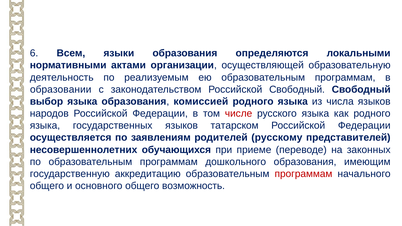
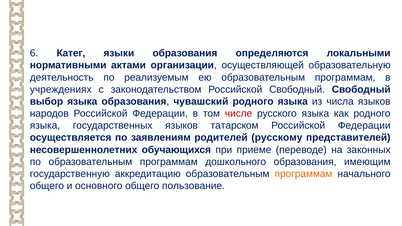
Всем: Всем -> Катег
образовании: образовании -> учреждениях
комиссией: комиссией -> чувашский
программам at (303, 174) colour: red -> orange
возможность: возможность -> пользование
